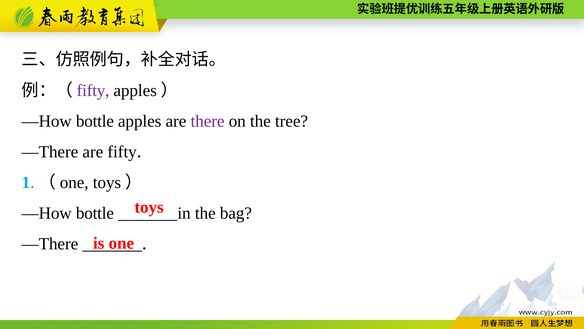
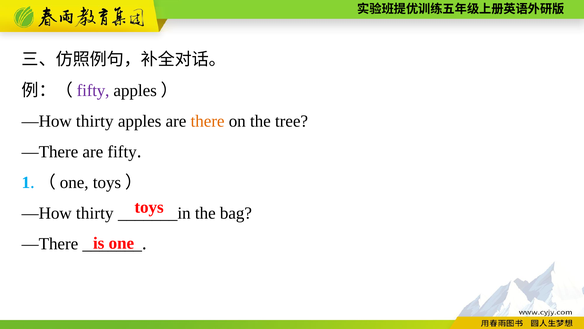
bottle at (95, 121): bottle -> thirty
there colour: purple -> orange
bottle at (95, 213): bottle -> thirty
